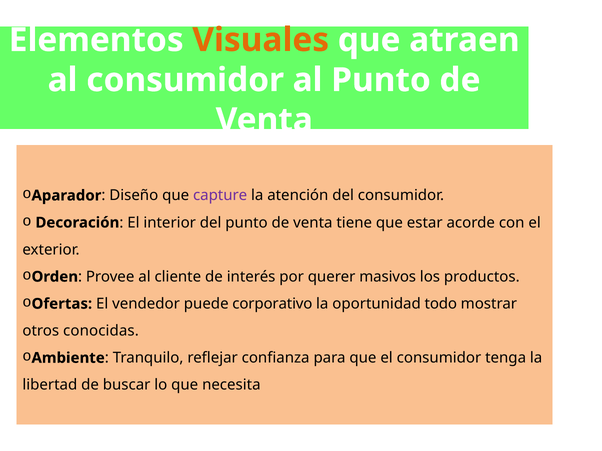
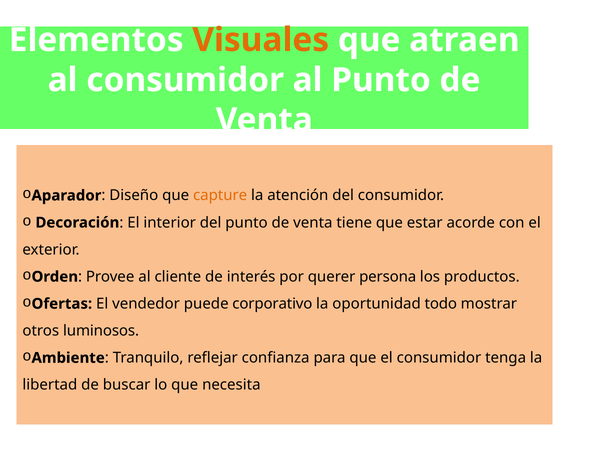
capture colour: purple -> orange
masivos: masivos -> persona
conocidas: conocidas -> luminosos
